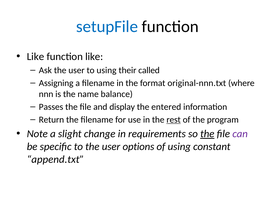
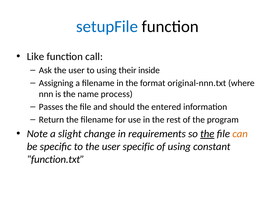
function like: like -> call
called: called -> inside
balance: balance -> process
display: display -> should
rest underline: present -> none
can colour: purple -> orange
user options: options -> specific
append.txt: append.txt -> function.txt
